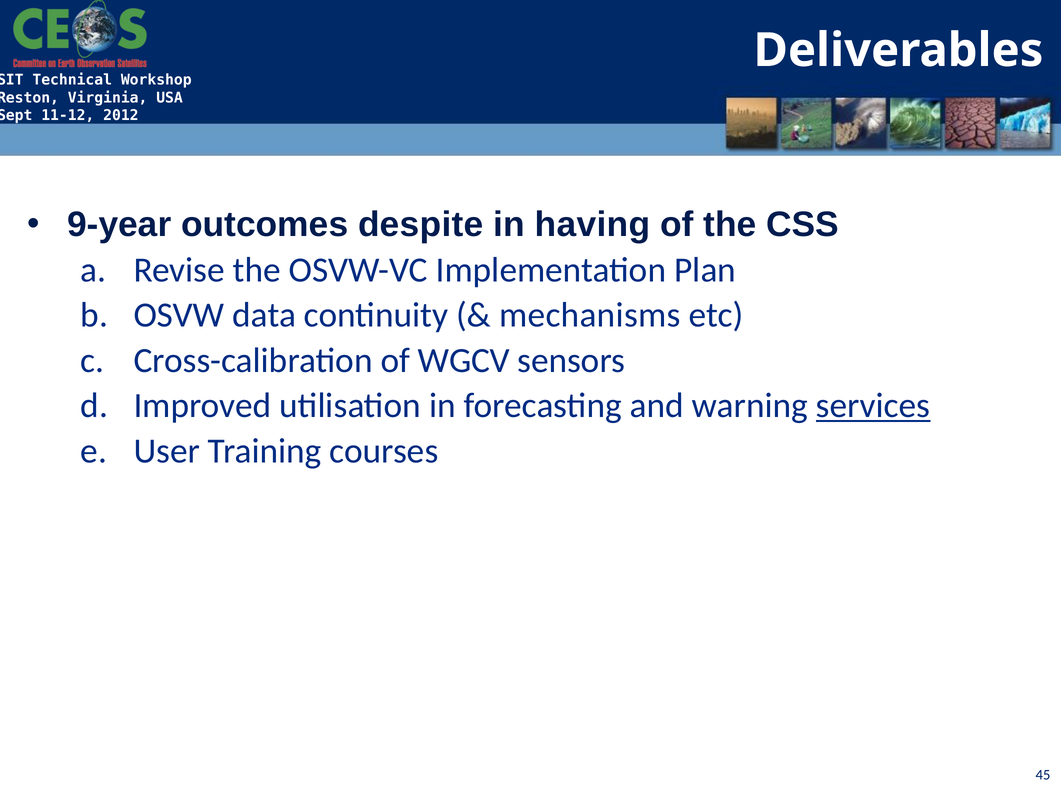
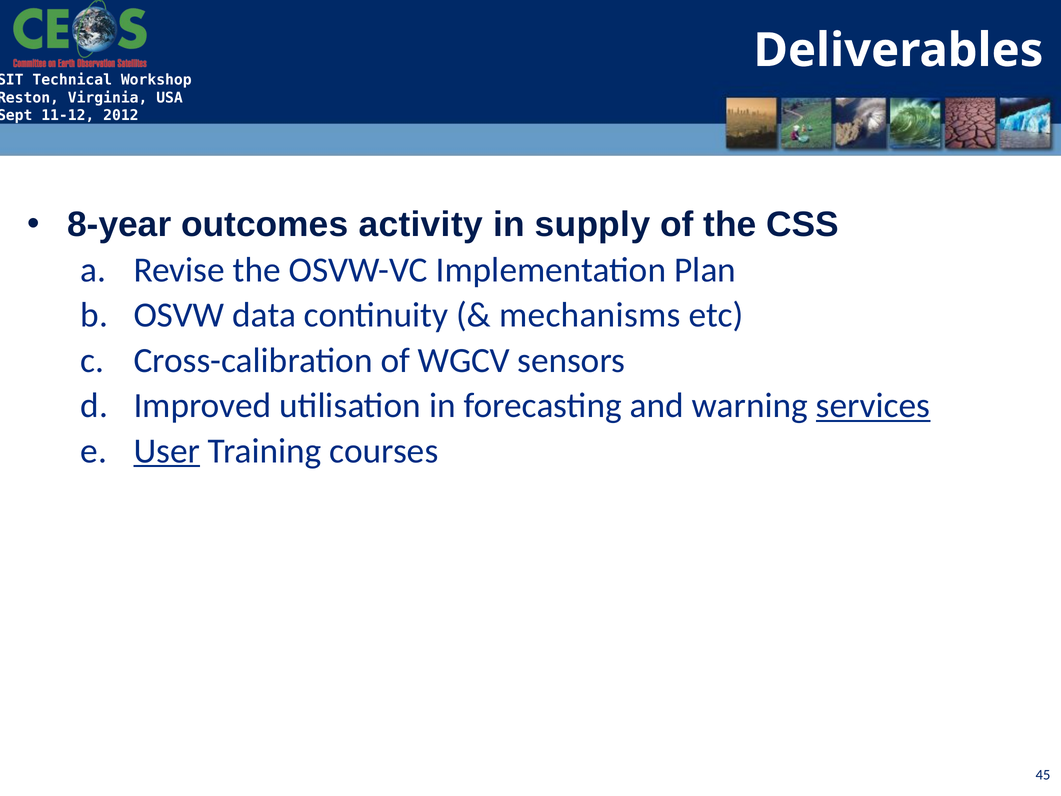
9-year: 9-year -> 8-year
despite: despite -> activity
having: having -> supply
User underline: none -> present
